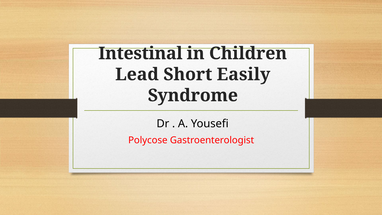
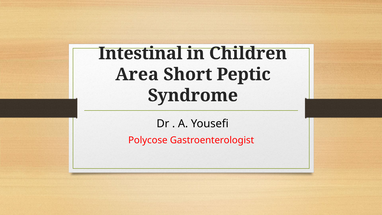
Lead: Lead -> Area
Easily: Easily -> Peptic
